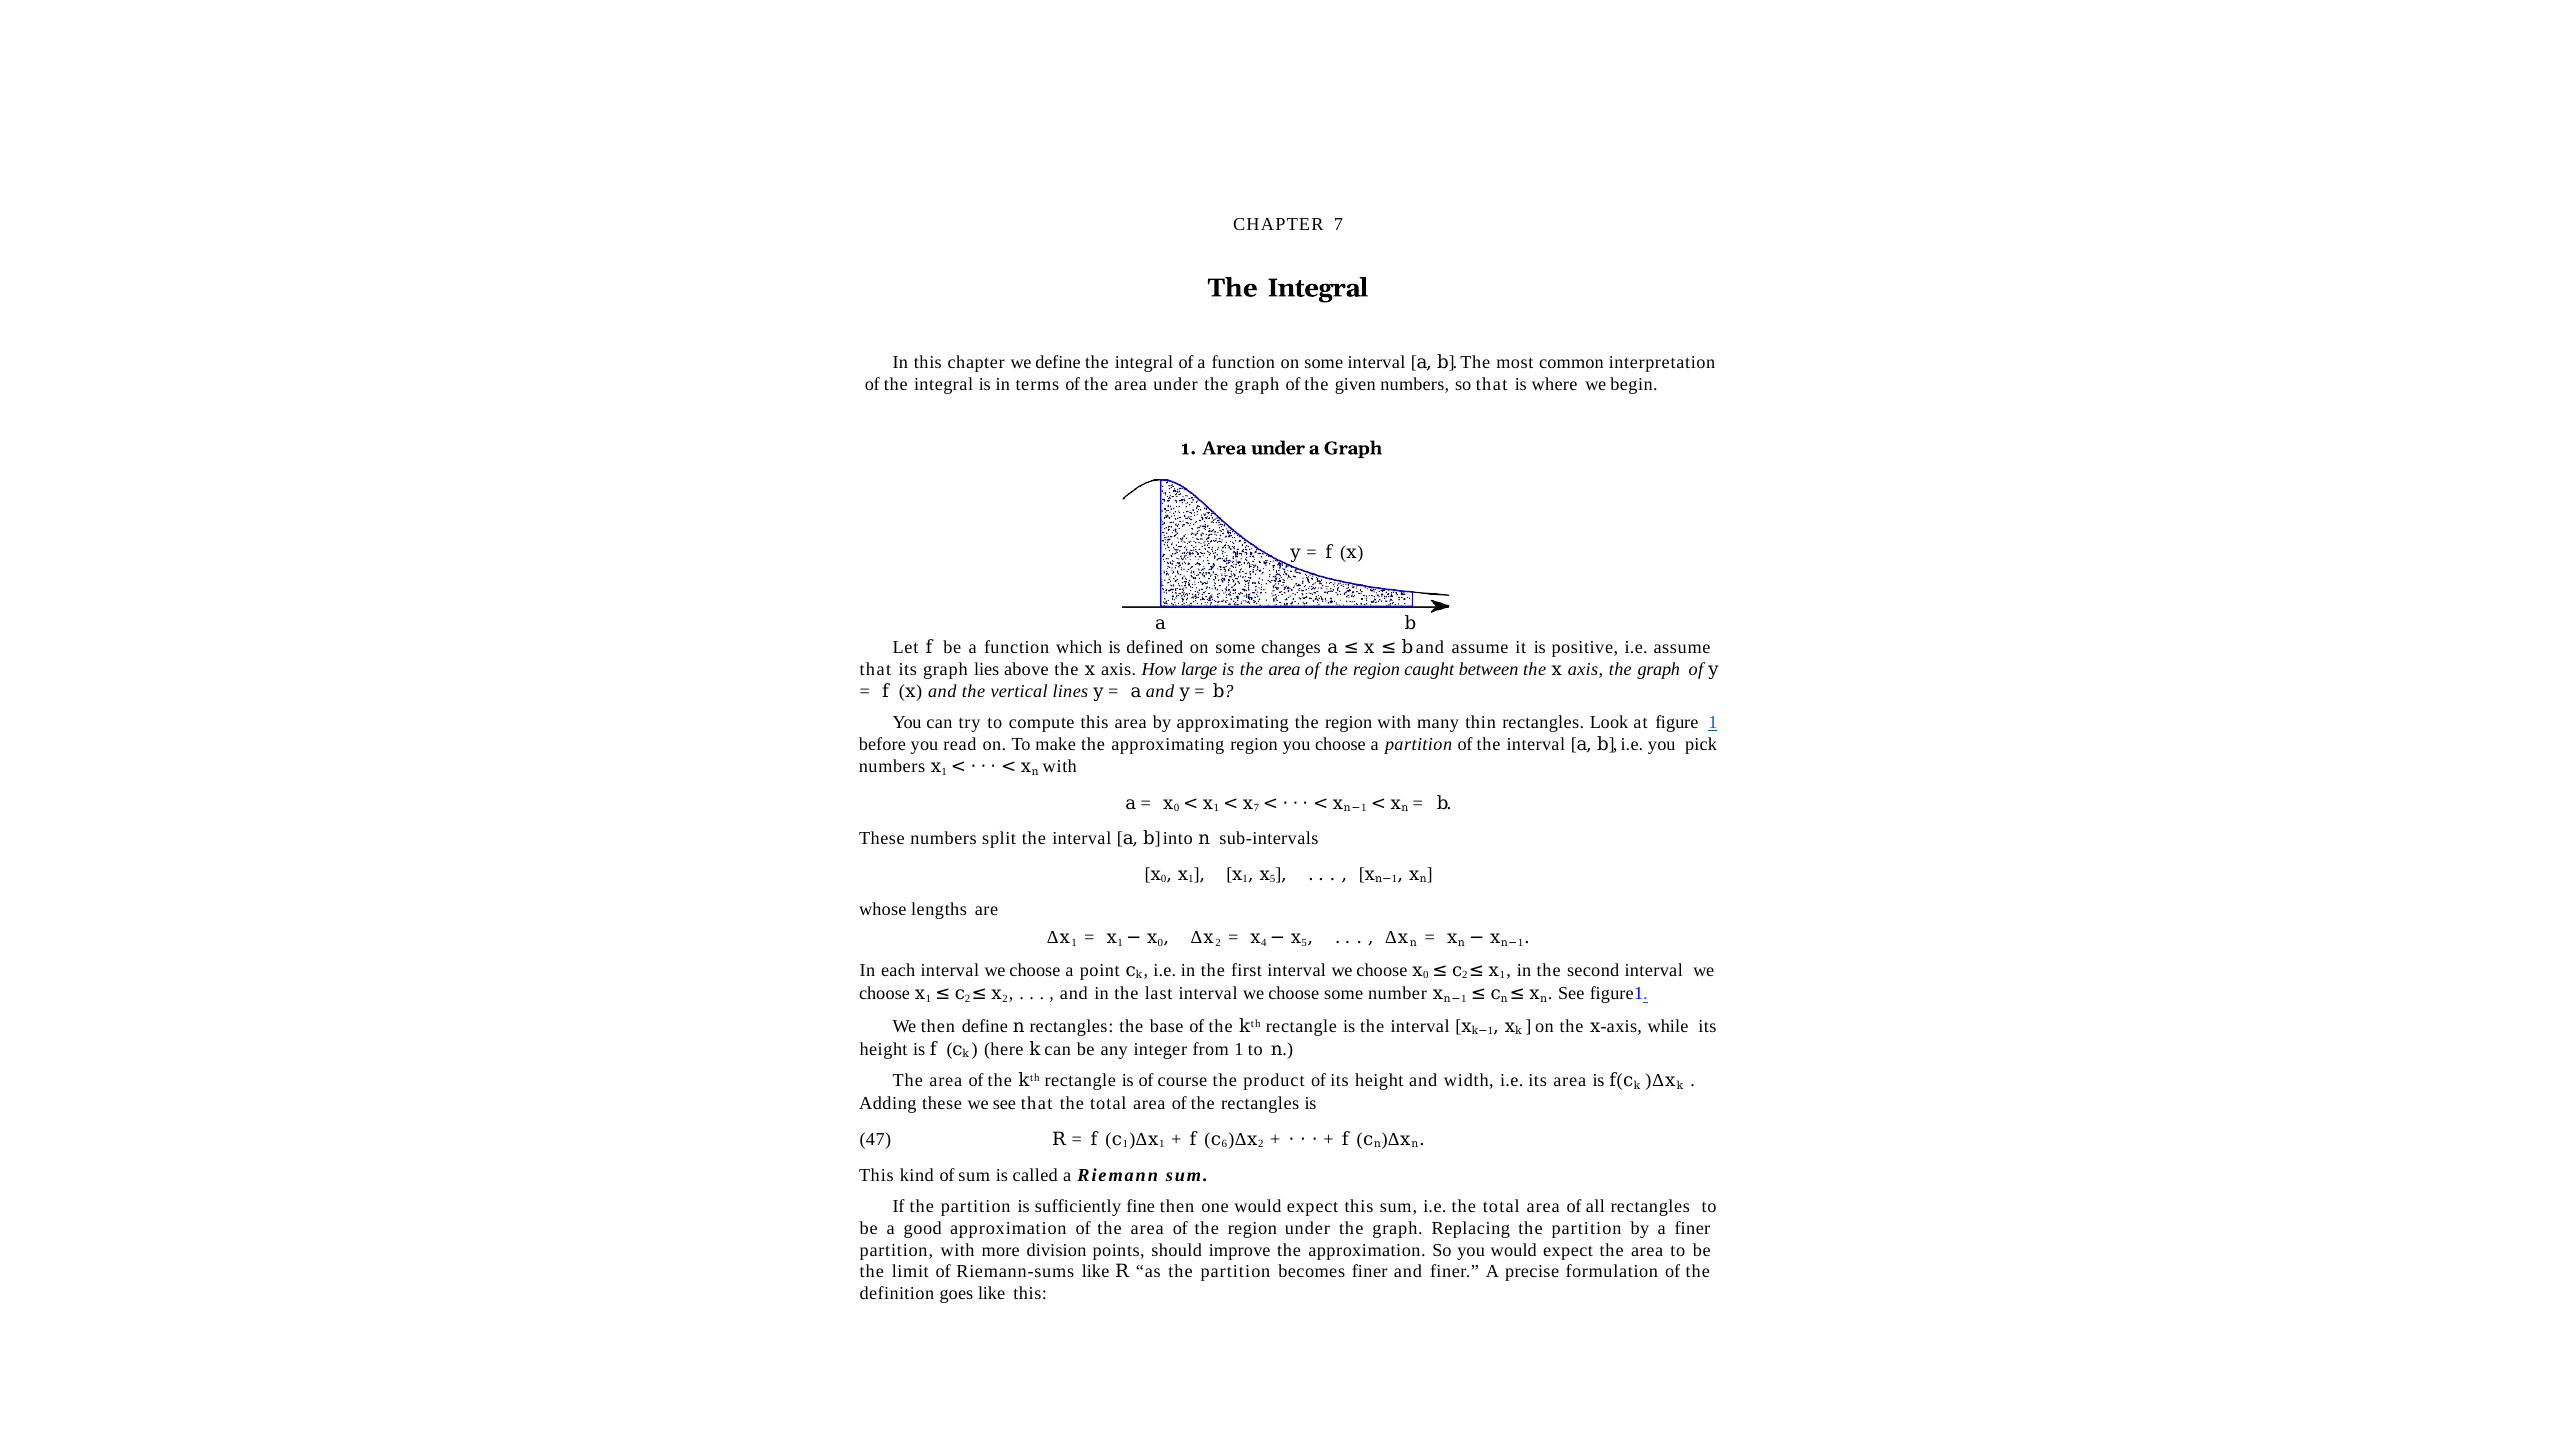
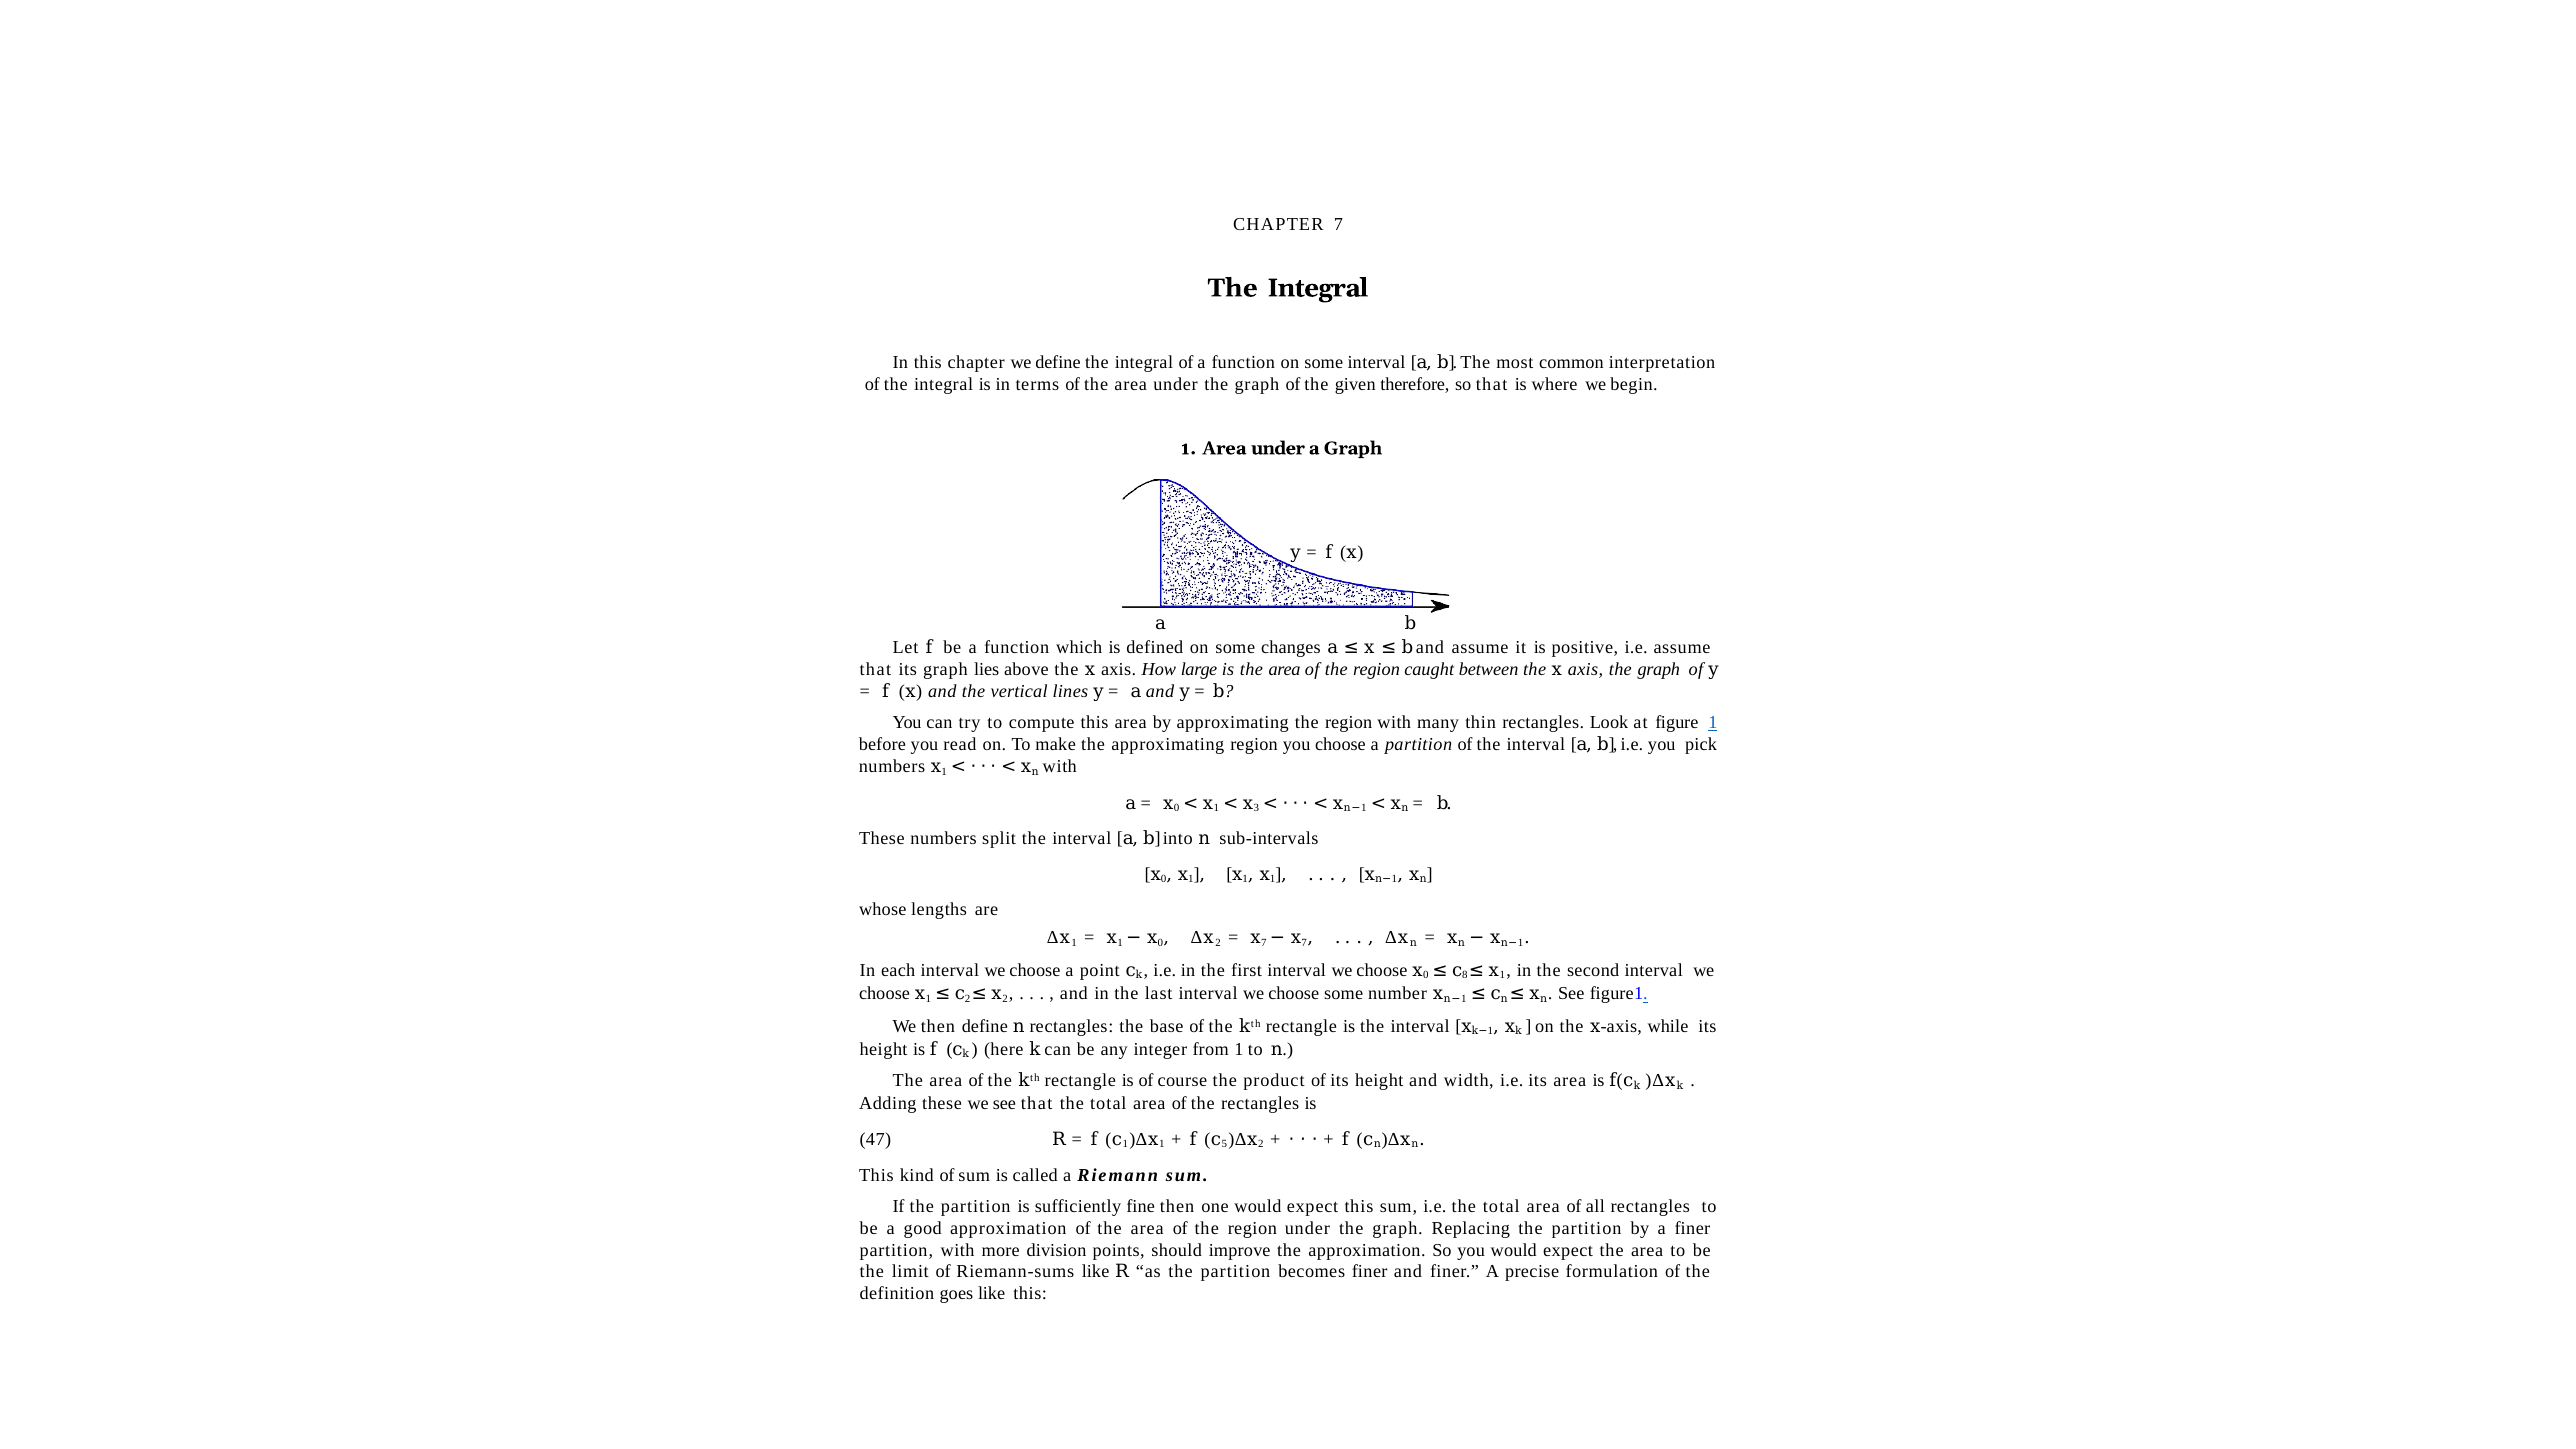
given numbers: numbers -> therefore
x 7: 7 -> 3
5 at (1273, 879): 5 -> 1
4 at (1264, 942): 4 -> 7
5 at (1304, 942): 5 -> 7
2 at (1465, 975): 2 -> 8
6: 6 -> 5
